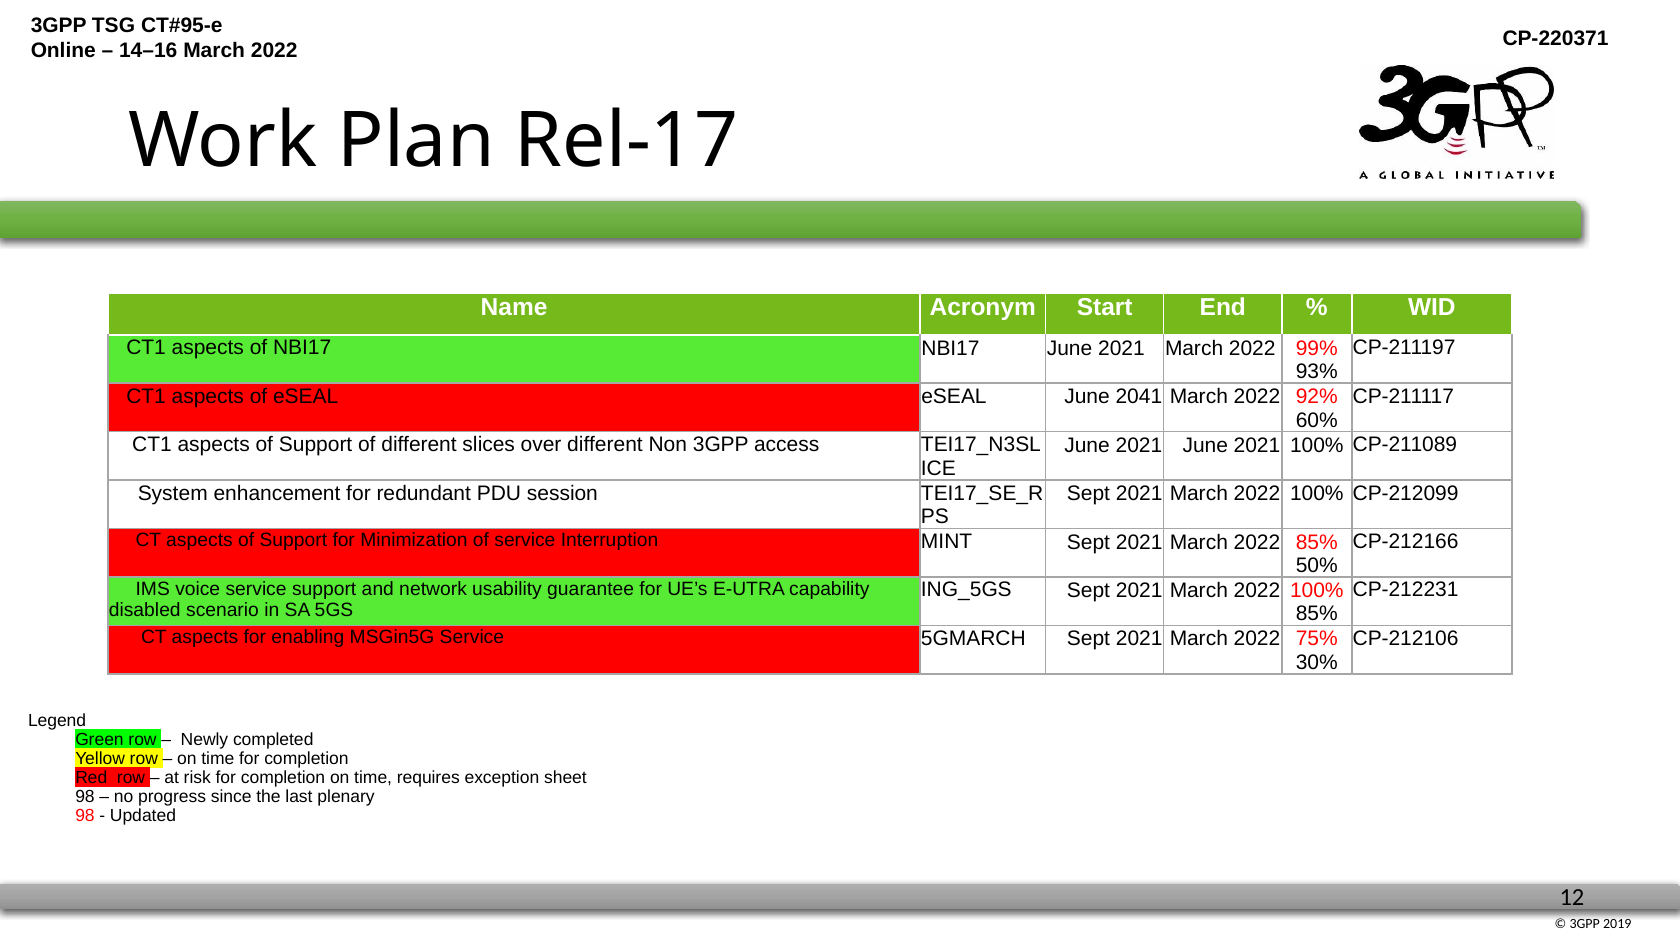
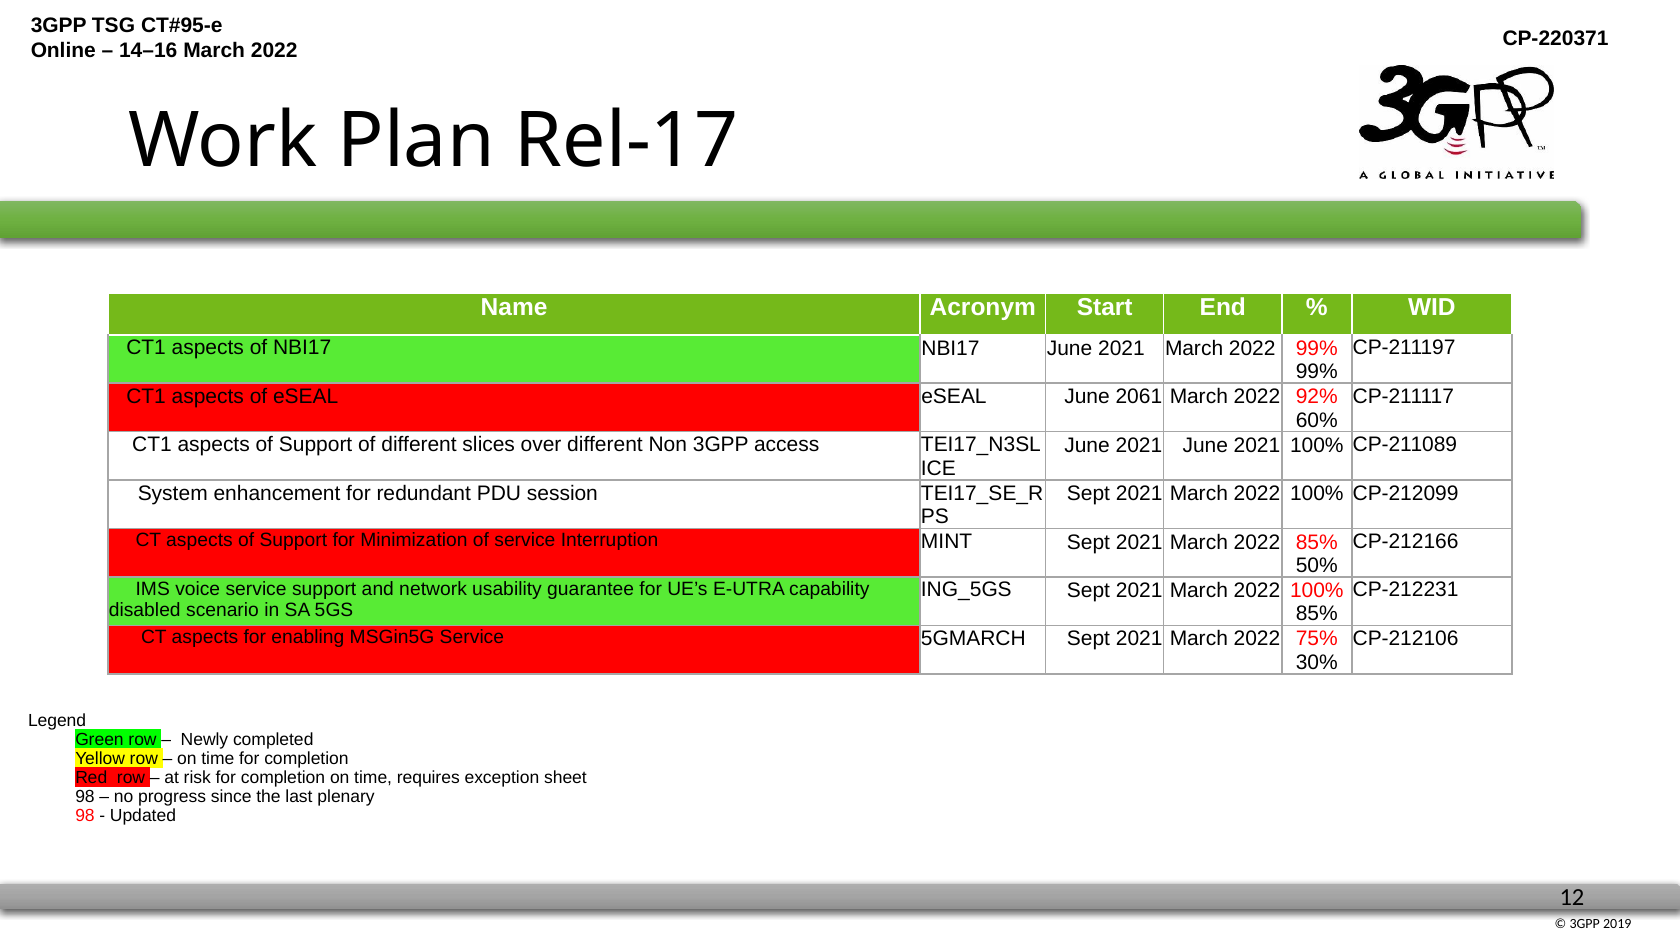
93% at (1317, 372): 93% -> 99%
2041: 2041 -> 2061
